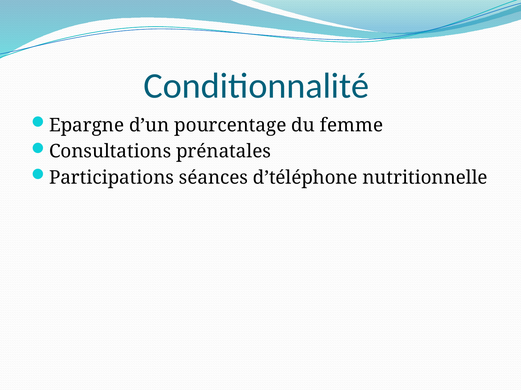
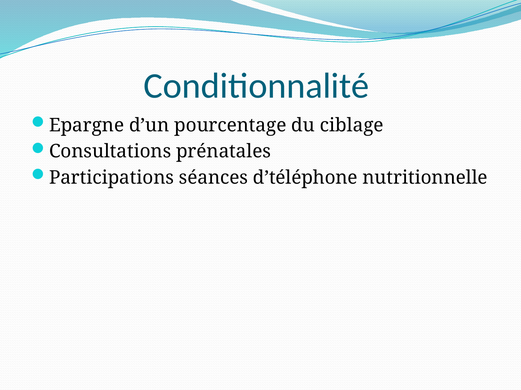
femme: femme -> ciblage
